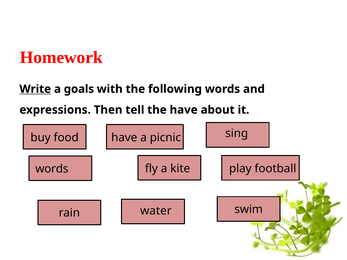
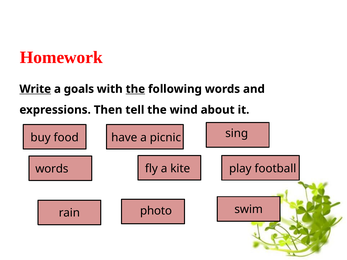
the at (135, 89) underline: none -> present
the have: have -> wind
water: water -> photo
